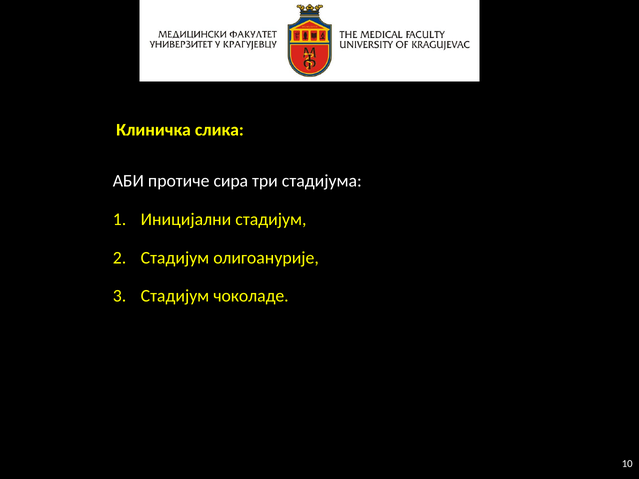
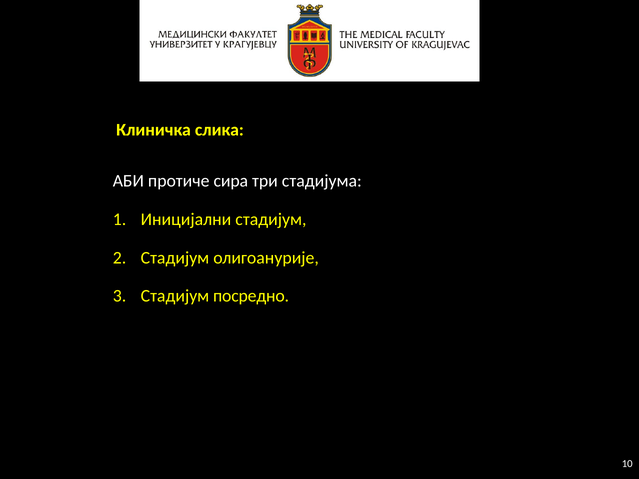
чоколаде: чоколаде -> посредно
